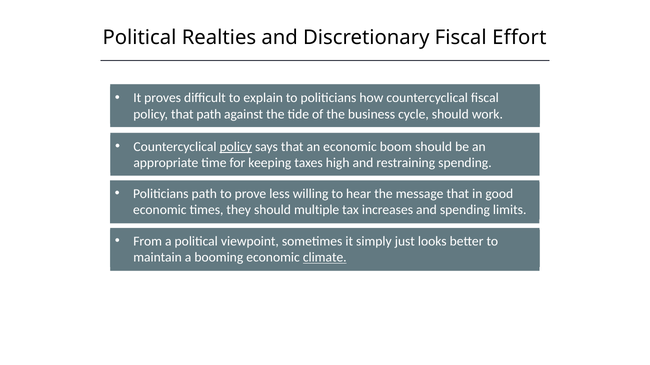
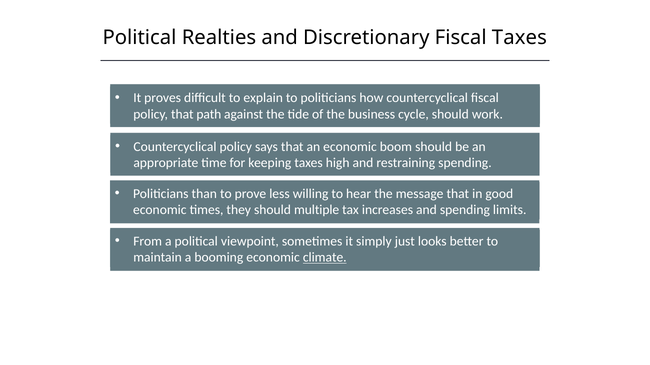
Fiscal Effort: Effort -> Taxes
policy at (236, 147) underline: present -> none
Politicians path: path -> than
